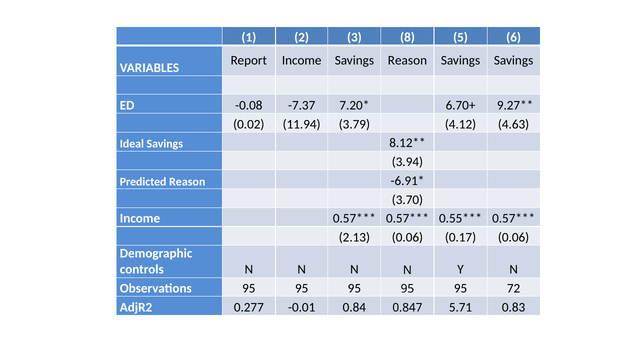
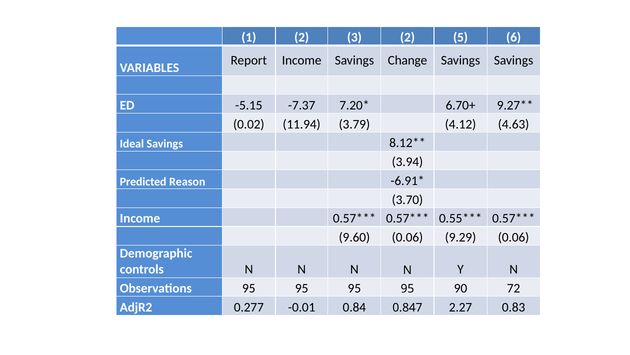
3 8: 8 -> 2
Savings Reason: Reason -> Change
-0.08: -0.08 -> -5.15
2.13: 2.13 -> 9.60
0.17: 0.17 -> 9.29
95 at (461, 288): 95 -> 90
5.71: 5.71 -> 2.27
